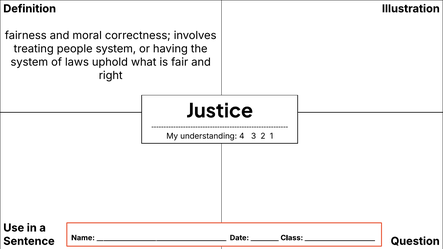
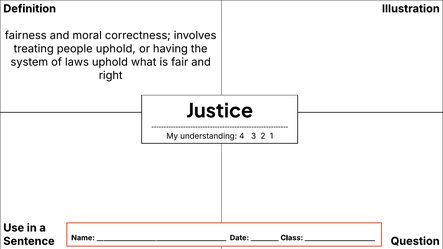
people system: system -> uphold
